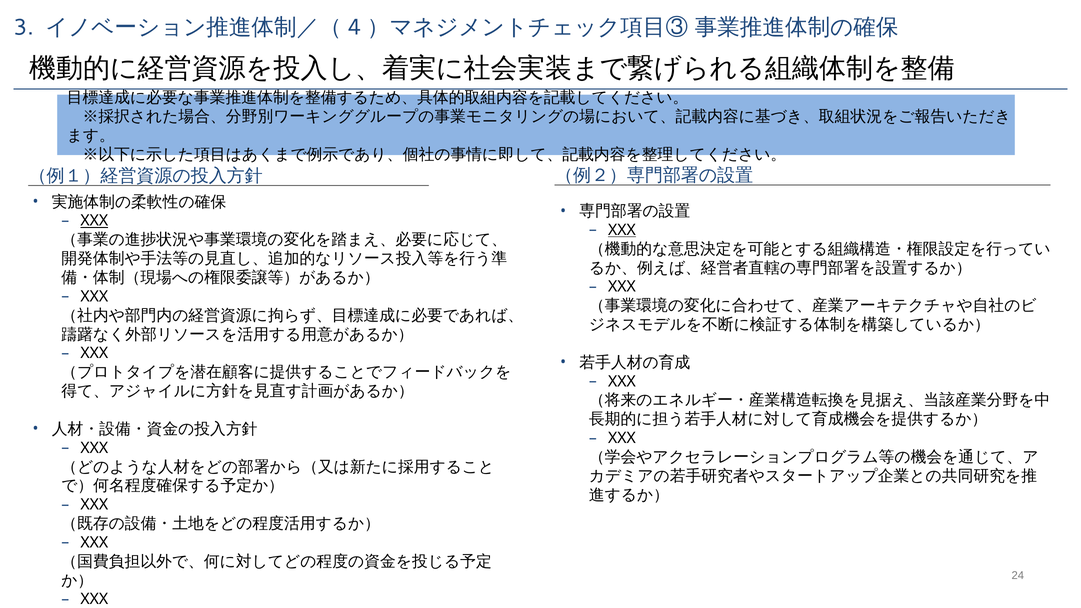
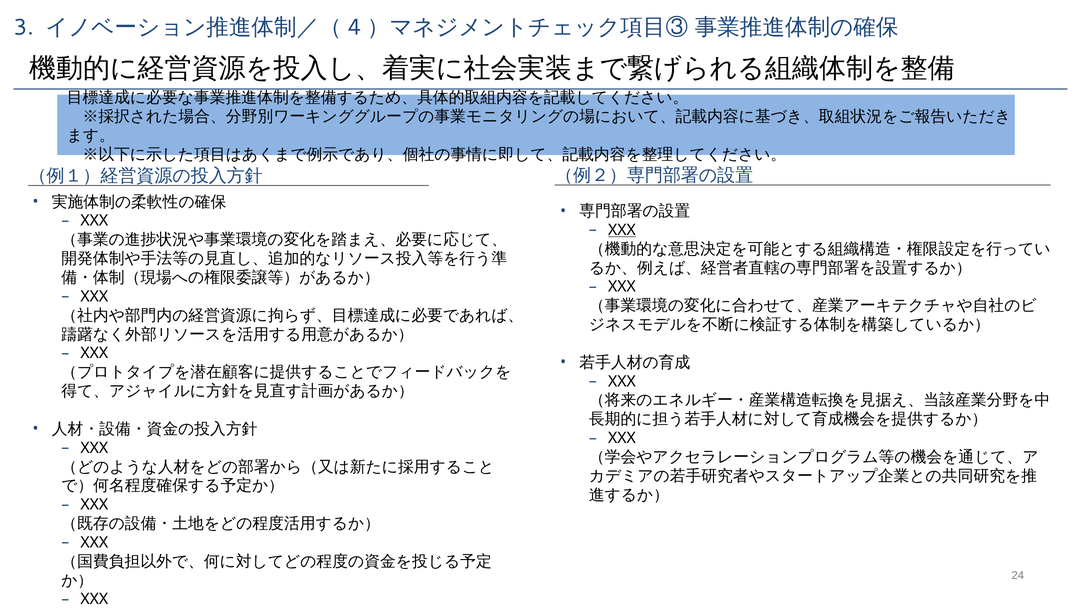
XXX at (94, 221) underline: present -> none
